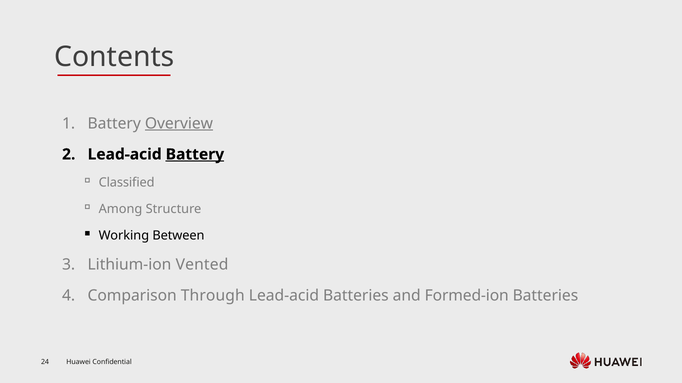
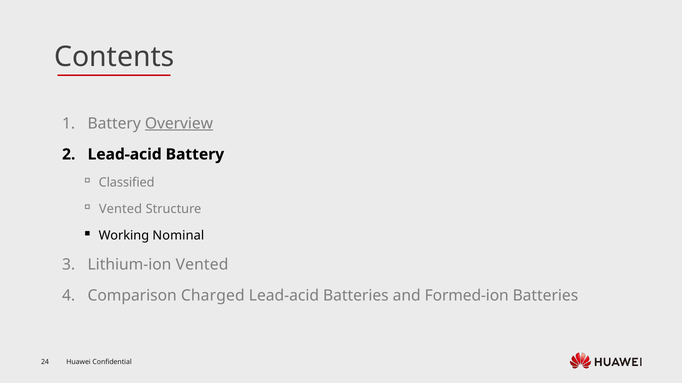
Battery at (195, 155) underline: present -> none
Among at (121, 209): Among -> Vented
Between: Between -> Nominal
Through: Through -> Charged
